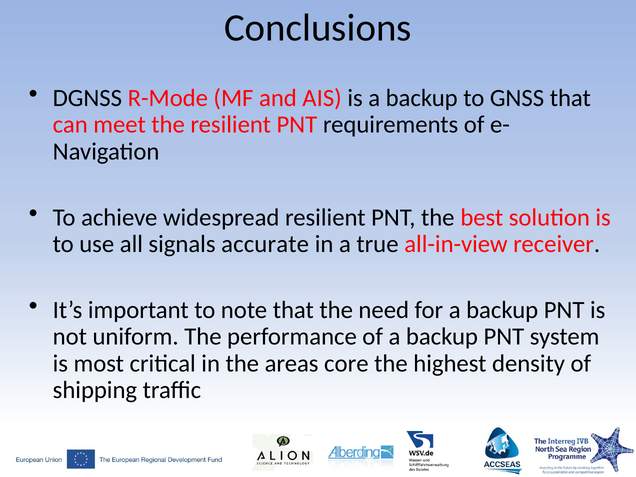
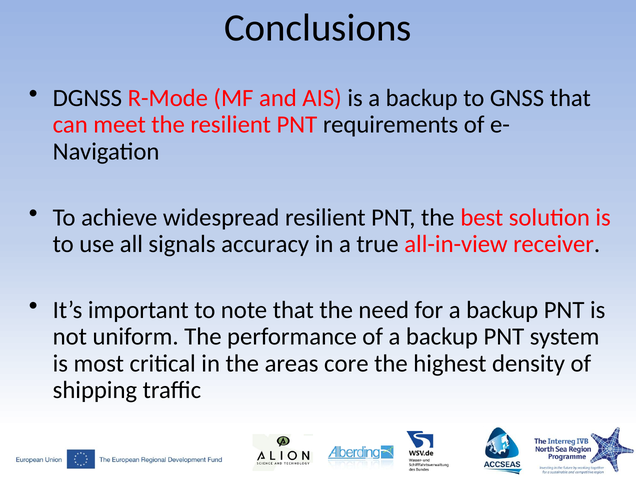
accurate: accurate -> accuracy
